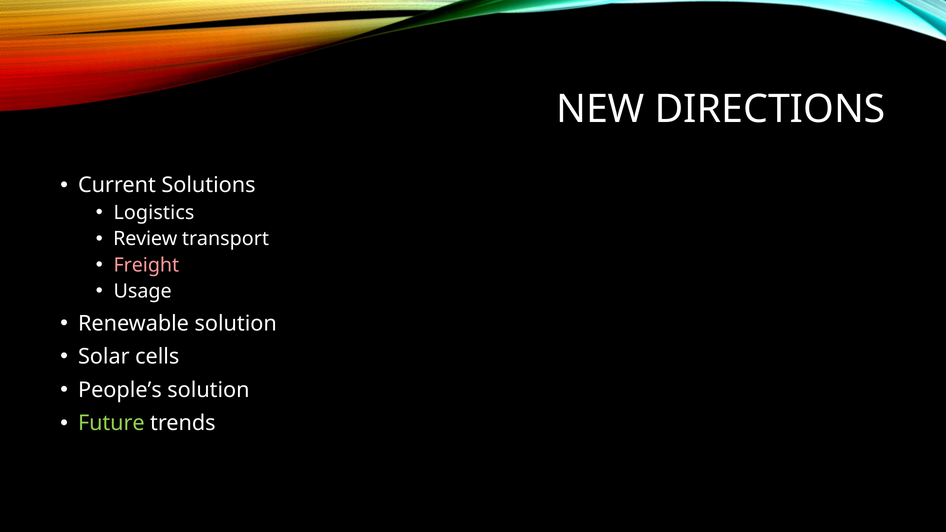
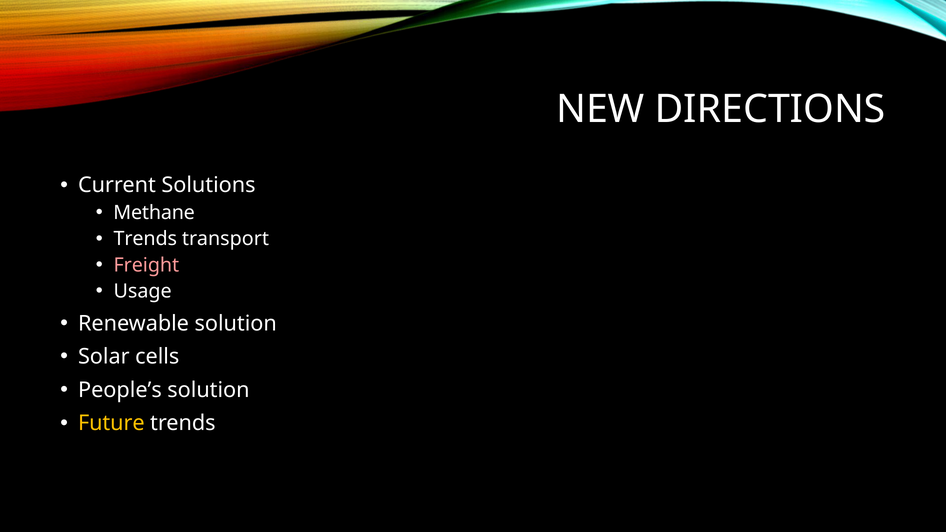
Logistics: Logistics -> Methane
Review at (145, 239): Review -> Trends
Future colour: light green -> yellow
